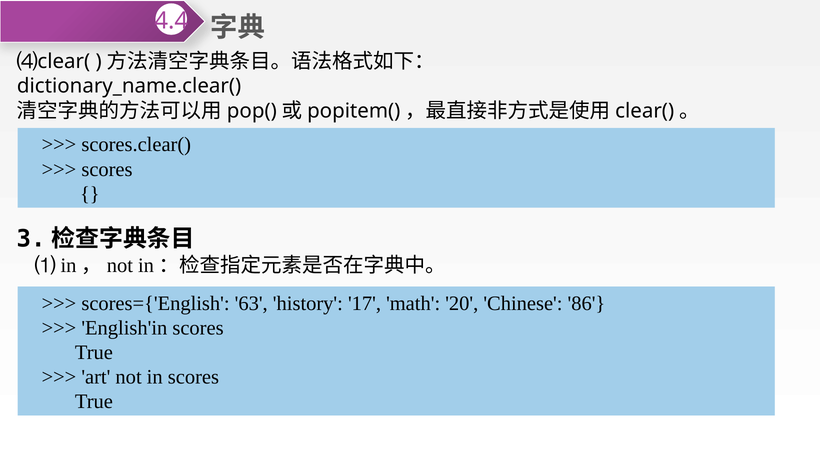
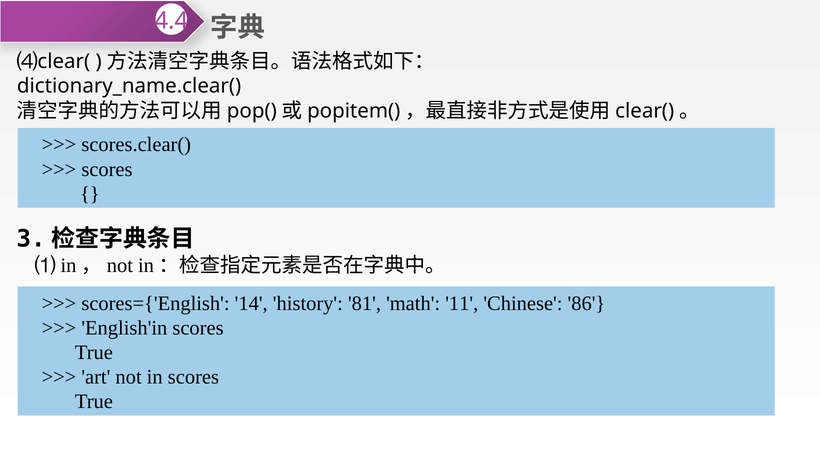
63: 63 -> 14
17: 17 -> 81
20: 20 -> 11
